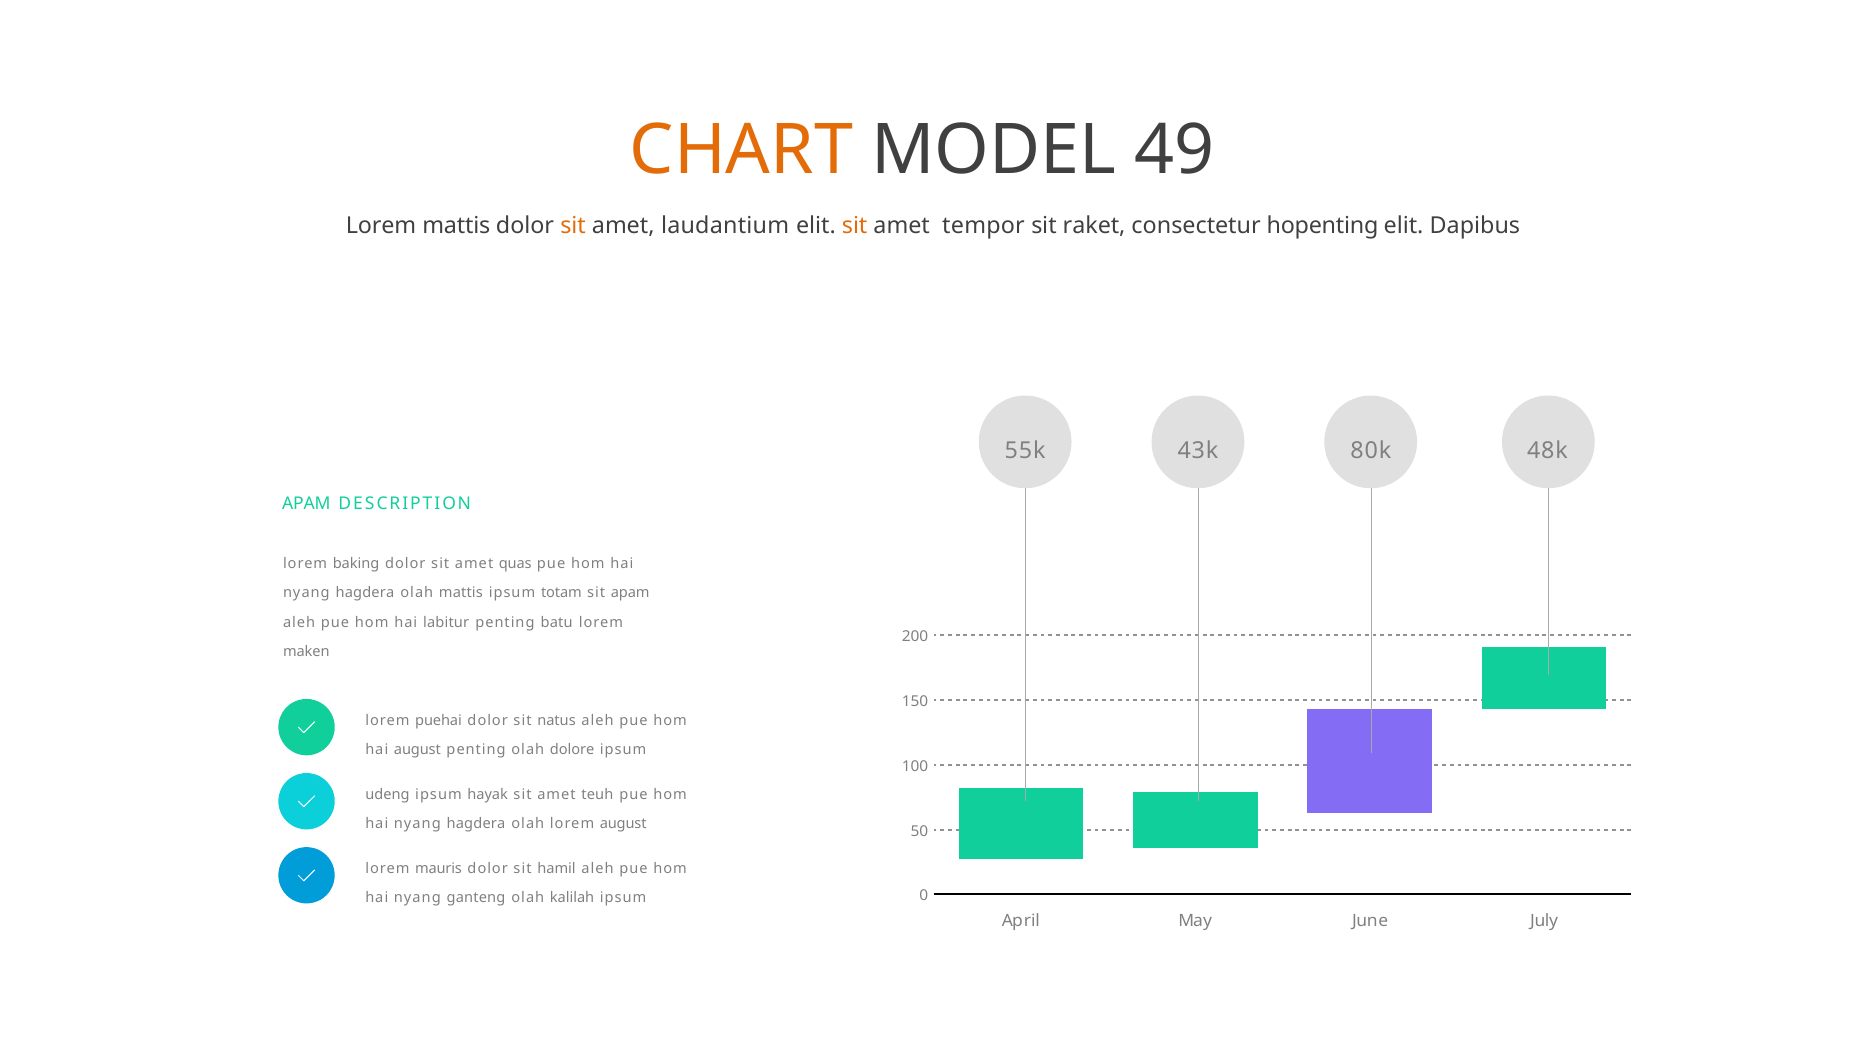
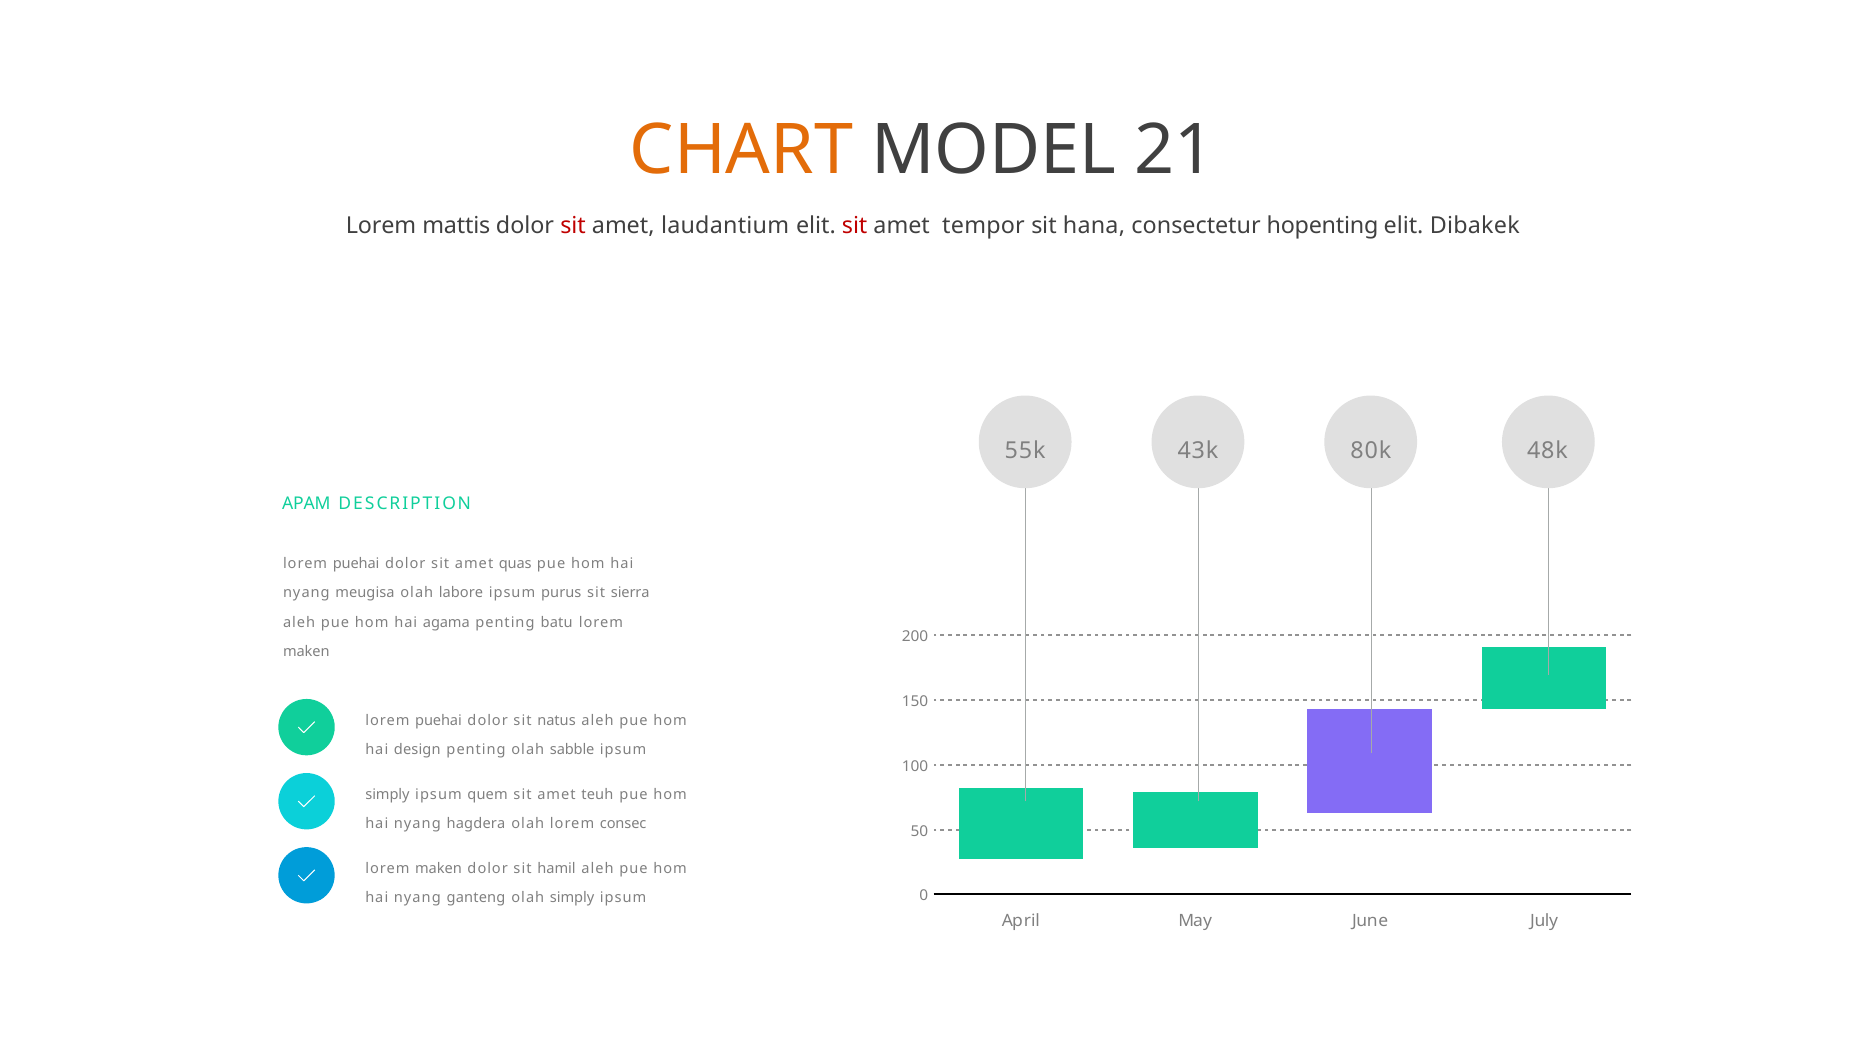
49: 49 -> 21
sit at (573, 226) colour: orange -> red
sit at (855, 226) colour: orange -> red
raket: raket -> hana
Dapibus: Dapibus -> Dibakek
baking at (356, 564): baking -> puehai
hagdera at (365, 594): hagdera -> meugisa
olah mattis: mattis -> labore
totam: totam -> purus
sit apam: apam -> sierra
labitur: labitur -> agama
hai august: august -> design
dolore: dolore -> sabble
udeng at (387, 795): udeng -> simply
hayak: hayak -> quem
lorem august: august -> consec
mauris at (439, 869): mauris -> maken
olah kalilah: kalilah -> simply
